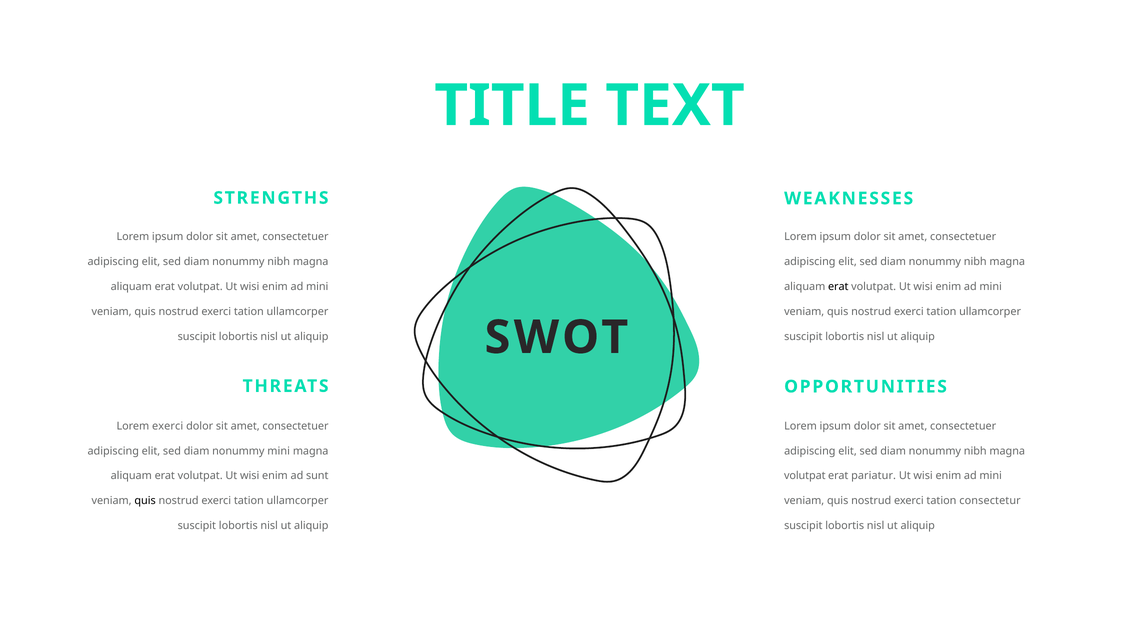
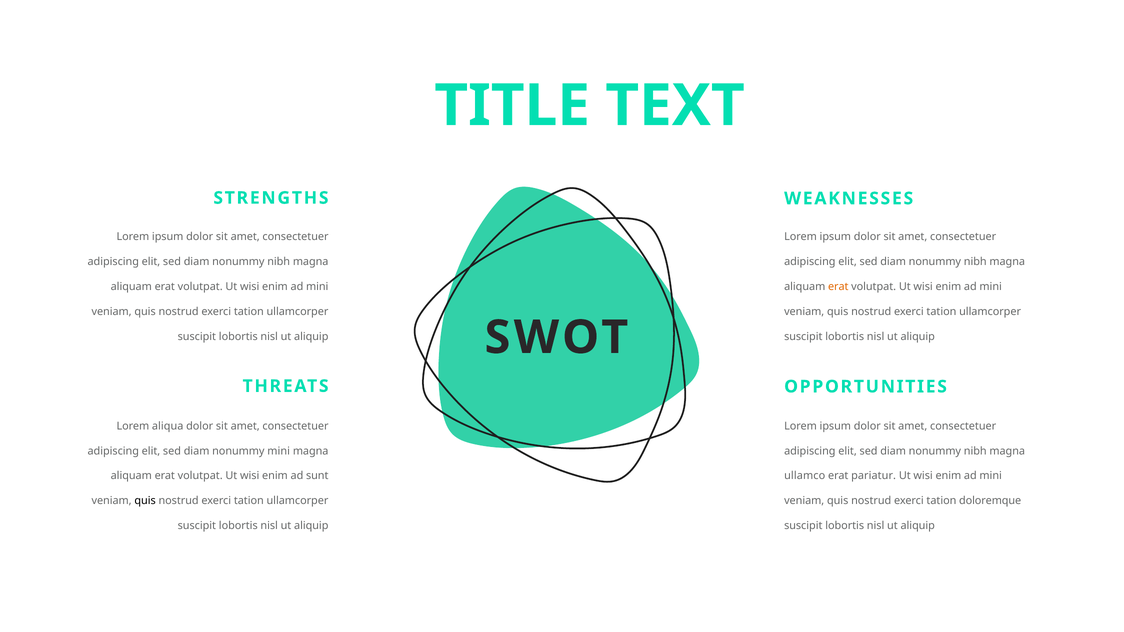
erat at (838, 287) colour: black -> orange
Lorem exerci: exerci -> aliqua
volutpat at (805, 476): volutpat -> ullamco
consectetur: consectetur -> doloremque
